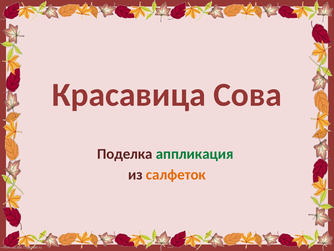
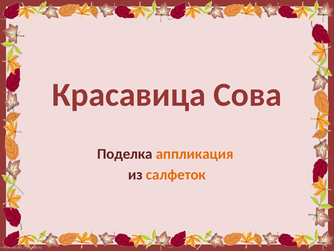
аппликация colour: green -> orange
